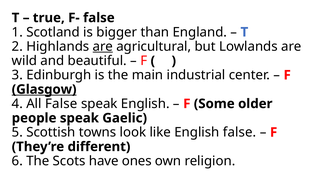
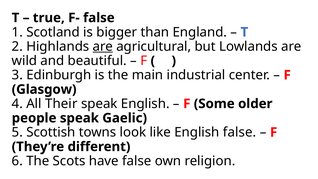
Glasgow underline: present -> none
All False: False -> Their
have ones: ones -> false
